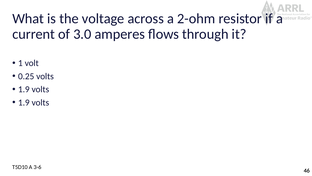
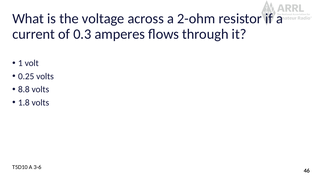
3.0: 3.0 -> 0.3
1.9 at (24, 89): 1.9 -> 8.8
1.9 at (24, 102): 1.9 -> 1.8
